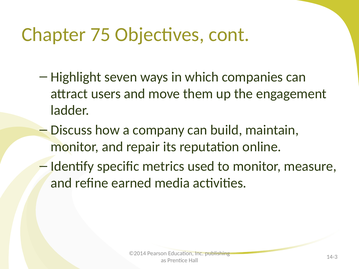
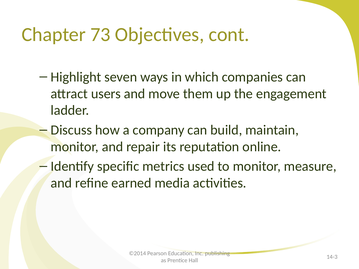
75: 75 -> 73
